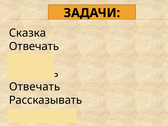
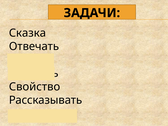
Отвечать at (35, 87): Отвечать -> Свойство
